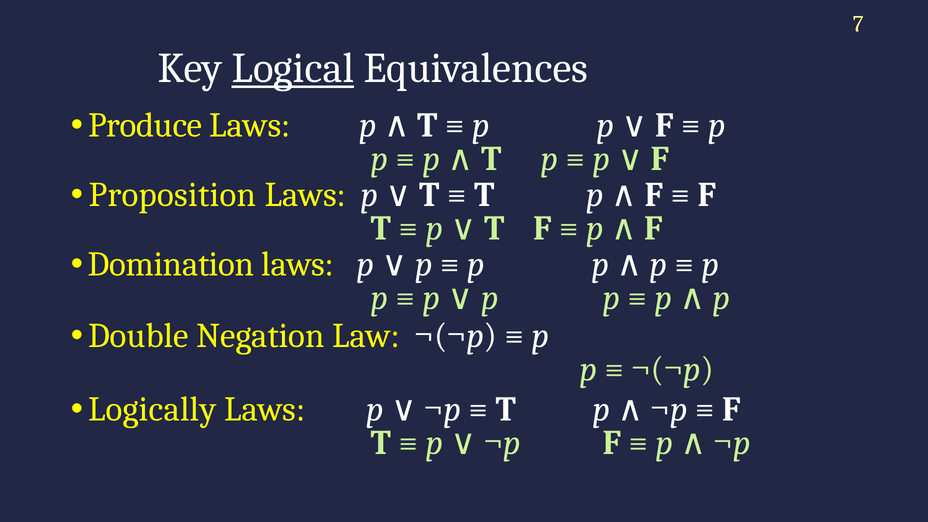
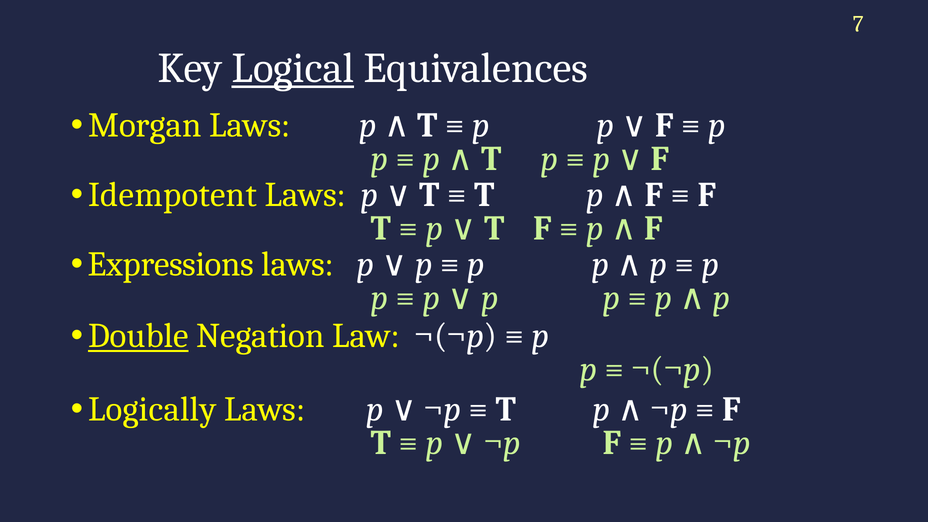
Produce: Produce -> Morgan
Proposition: Proposition -> Idempotent
Domination: Domination -> Expressions
Double underline: none -> present
